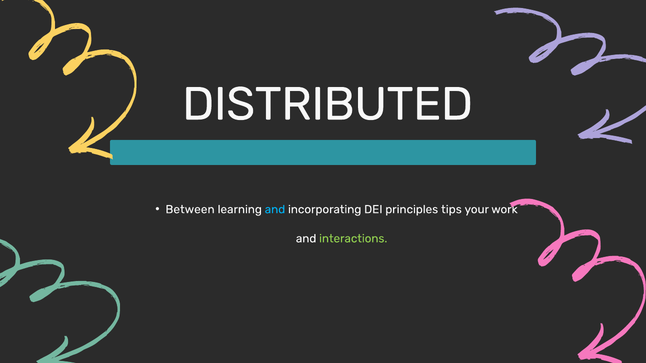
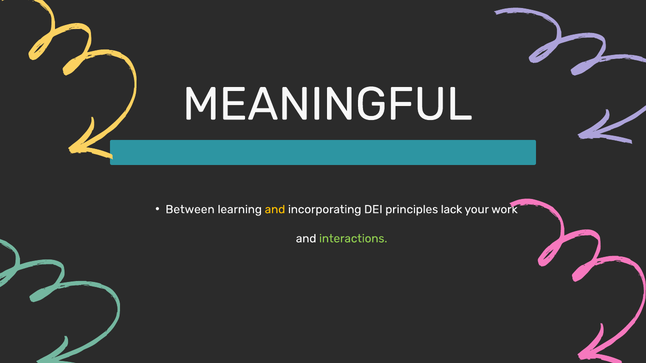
DISTRIBUTED: DISTRIBUTED -> MEANINGFUL
and at (275, 210) colour: light blue -> yellow
tips: tips -> lack
